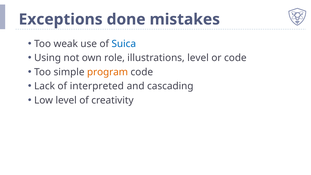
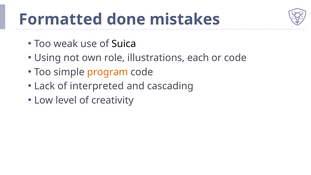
Exceptions: Exceptions -> Formatted
Suica colour: blue -> black
illustrations level: level -> each
